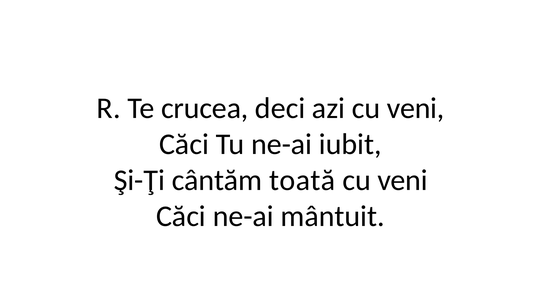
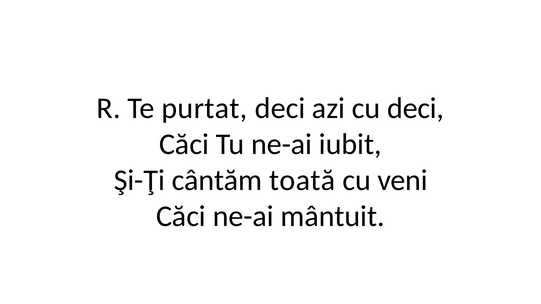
crucea: crucea -> purtat
azi cu veni: veni -> deci
